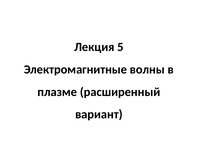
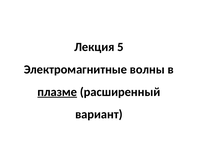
плазме underline: none -> present
